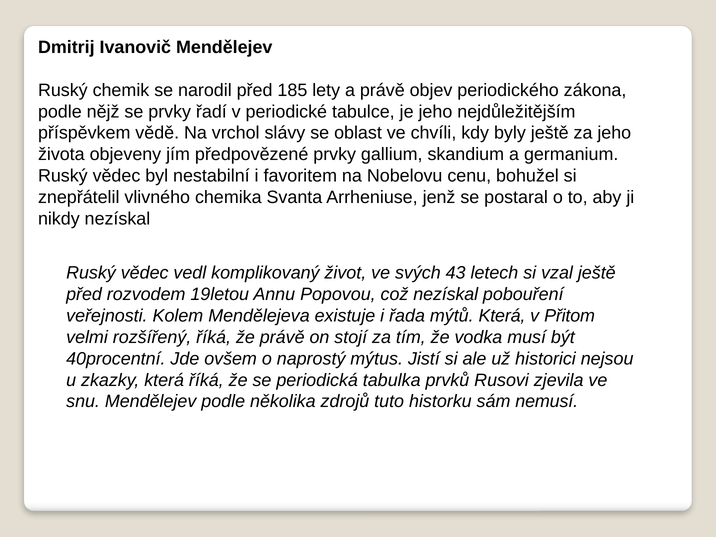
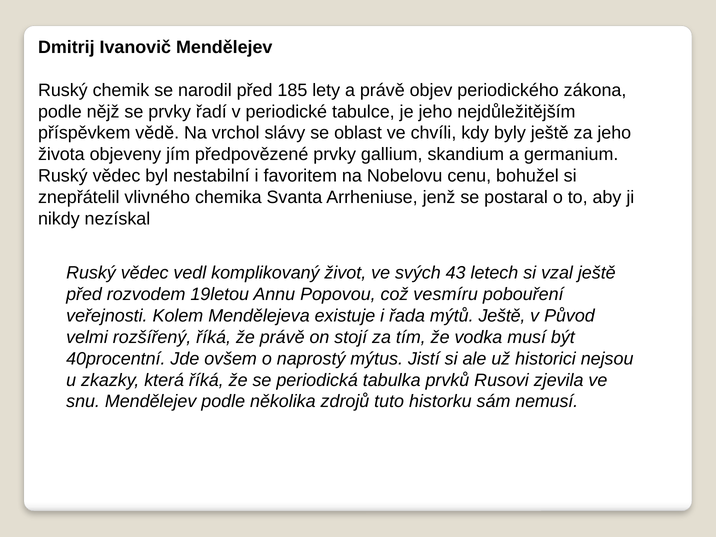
což nezískal: nezískal -> vesmíru
mýtů Která: Která -> Ještě
Přitom: Přitom -> Původ
